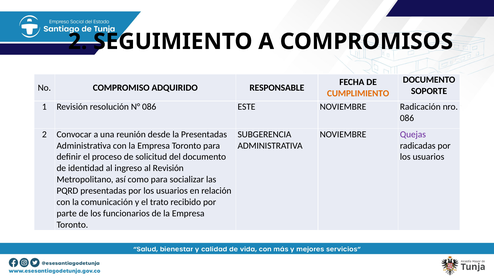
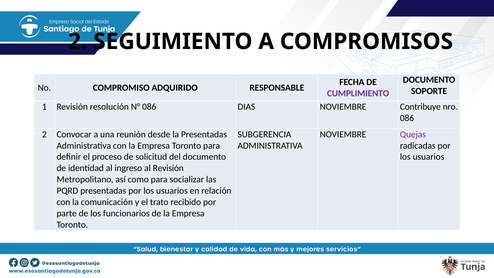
CUMPLIMIENTO colour: orange -> purple
ESTE: ESTE -> DIAS
Radicación: Radicación -> Contribuye
